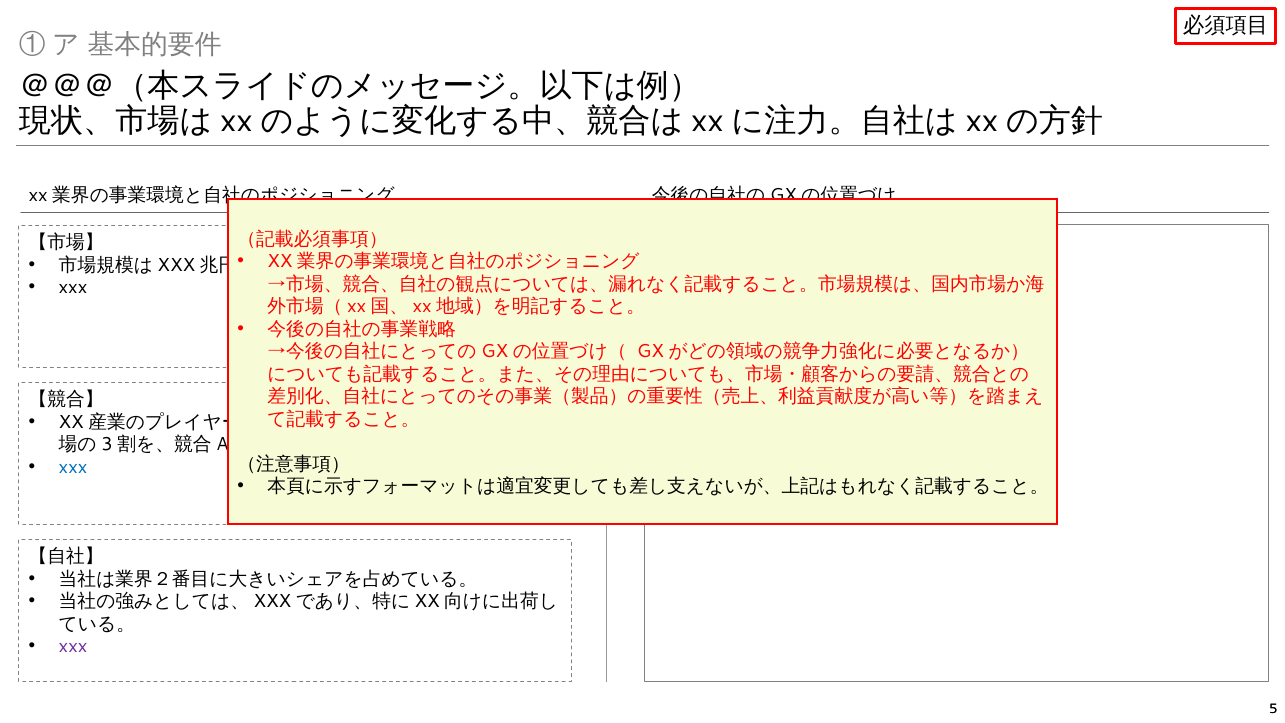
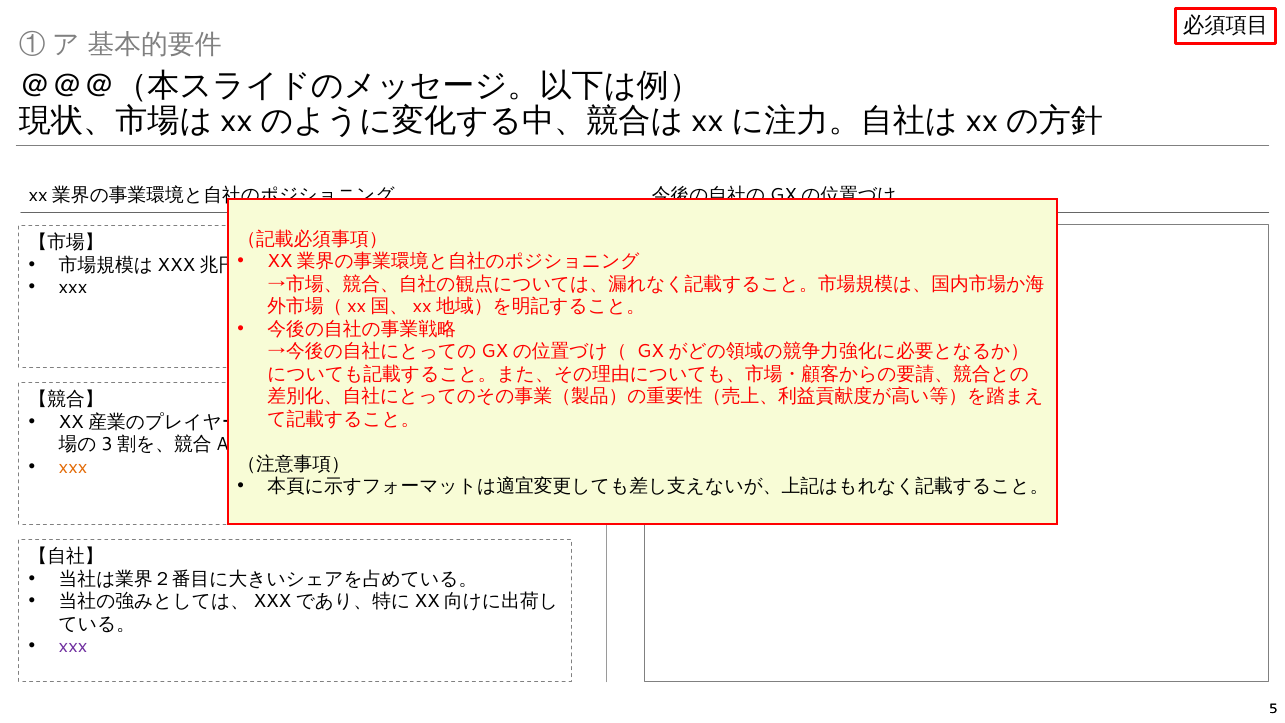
xxx at (73, 467) colour: blue -> orange
